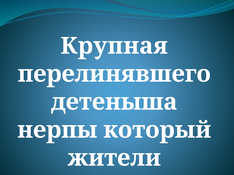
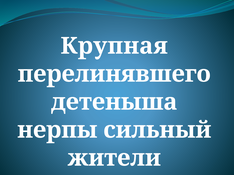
который: который -> сильный
